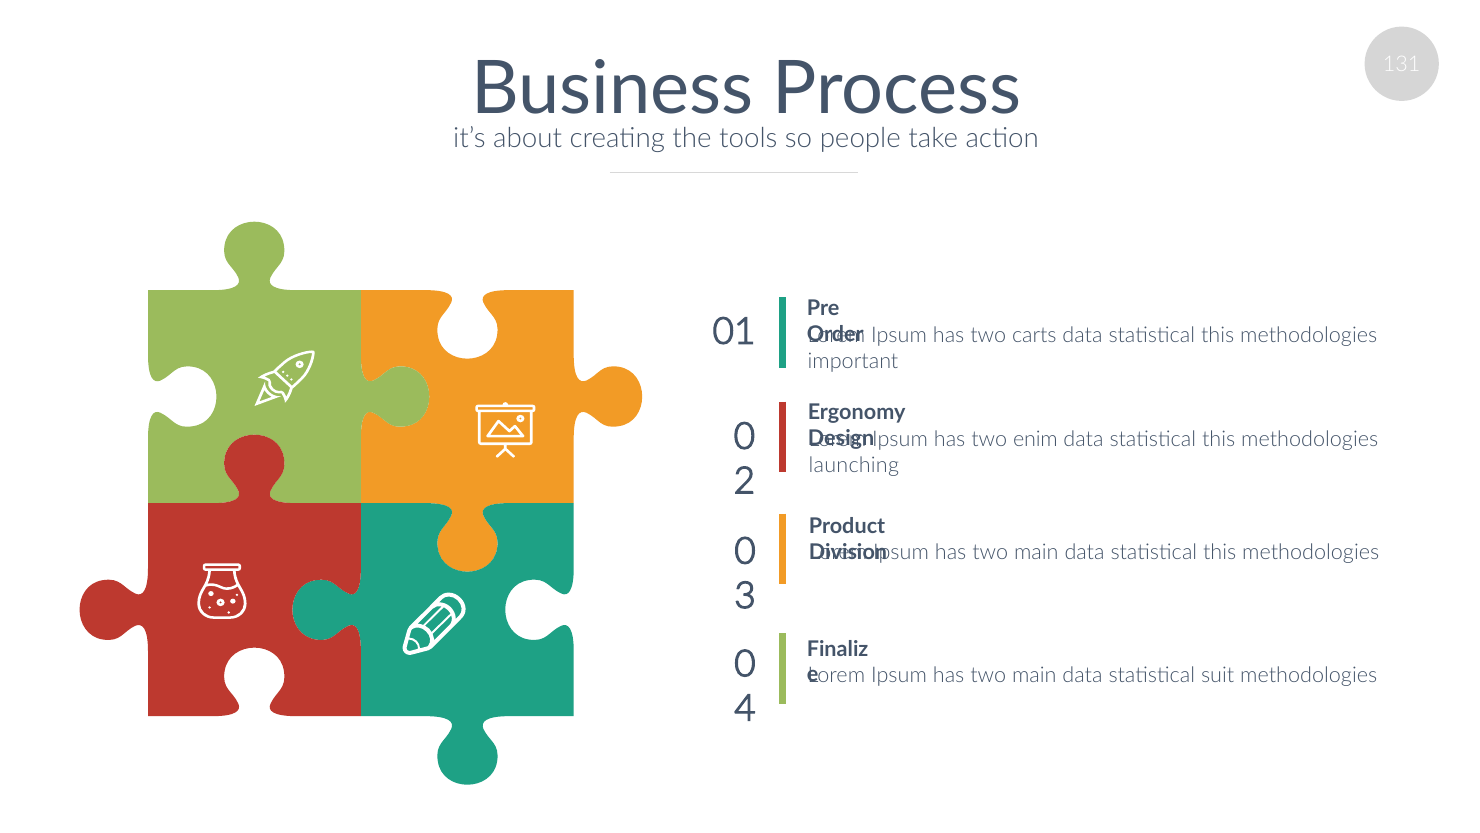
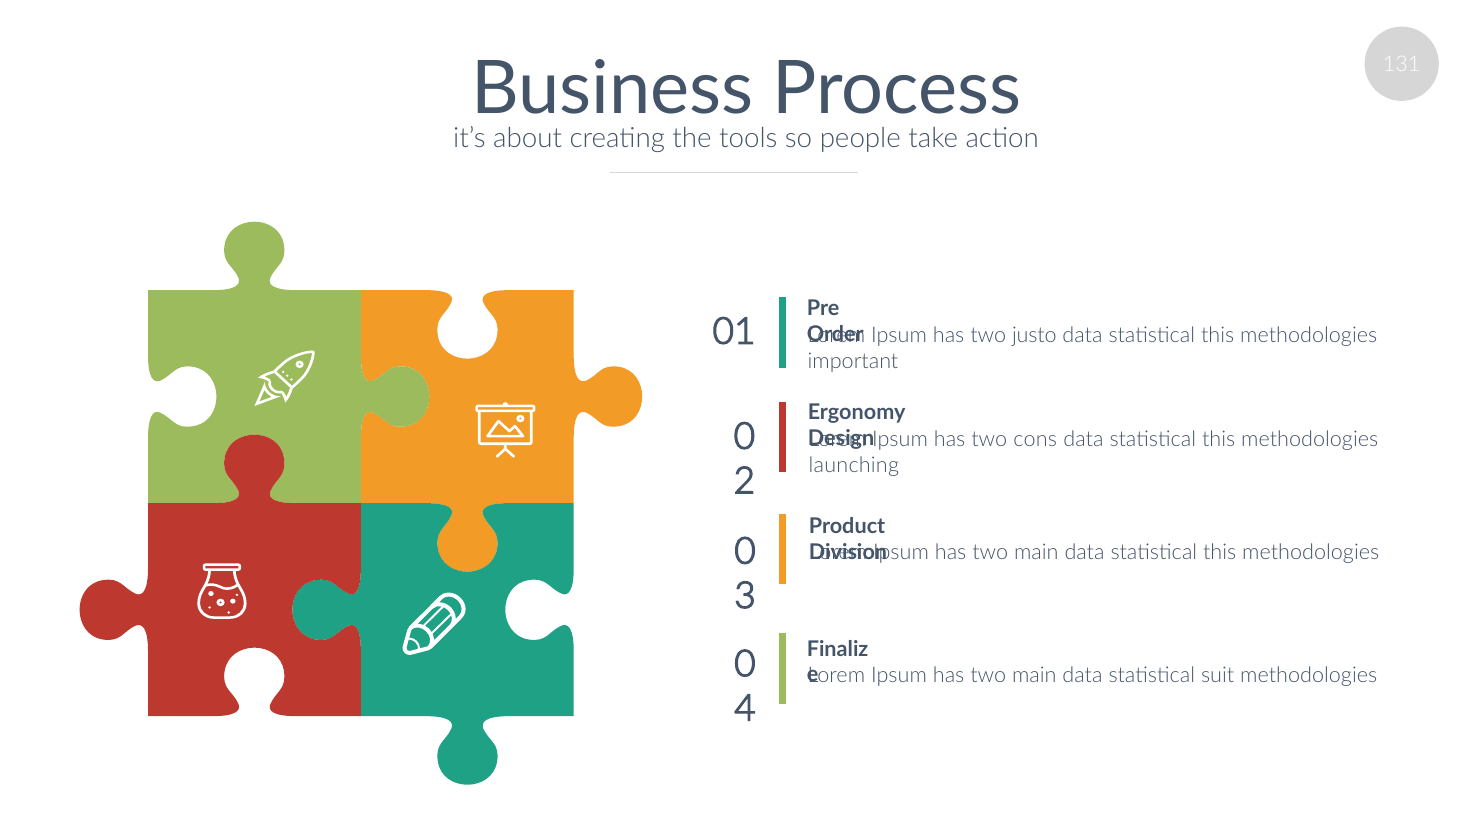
carts: carts -> justo
enim: enim -> cons
